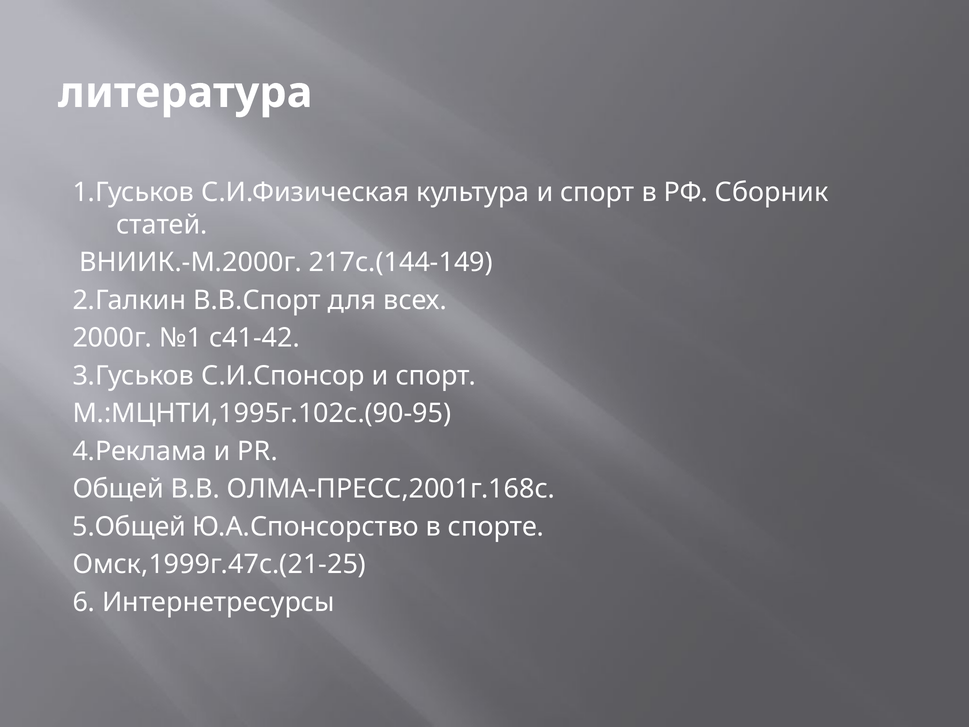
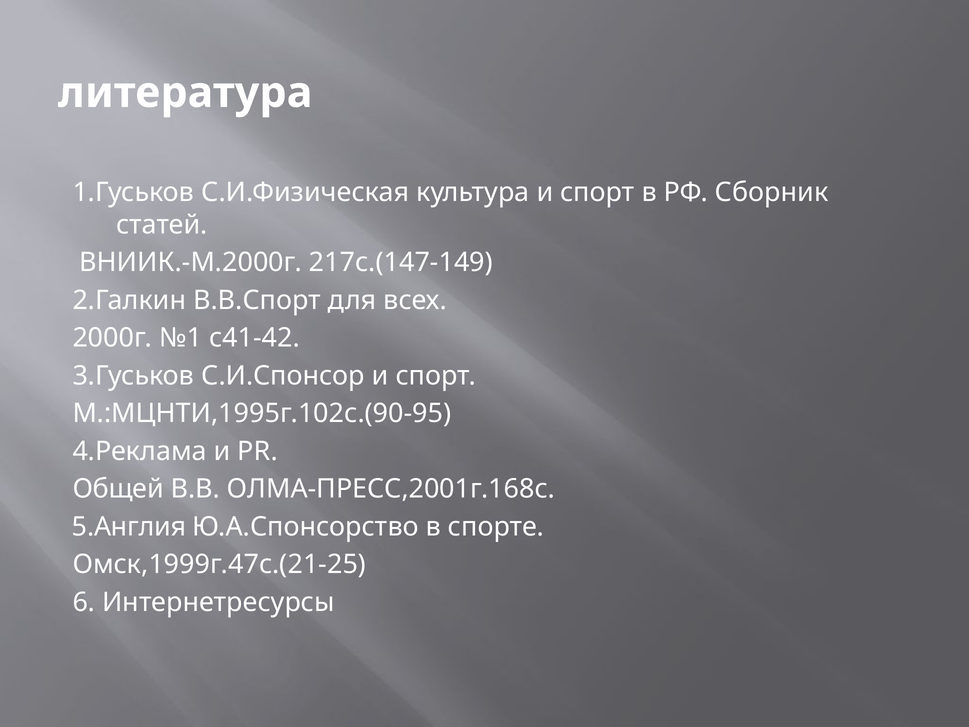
217с.(144-149: 217с.(144-149 -> 217с.(147-149
5.Общей: 5.Общей -> 5.Англия
